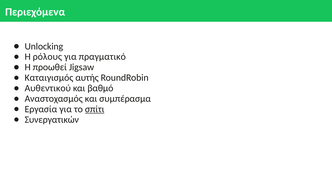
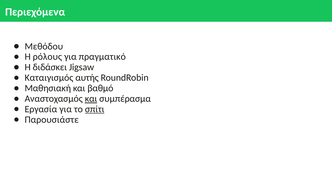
Unlocking: Unlocking -> Μεθόδου
προωθεί: προωθεί -> διδάσκει
Αυθεντικού: Αυθεντικού -> Μαθησιακή
και at (91, 99) underline: none -> present
Συνεργατικών: Συνεργατικών -> Παρουσιάστε
